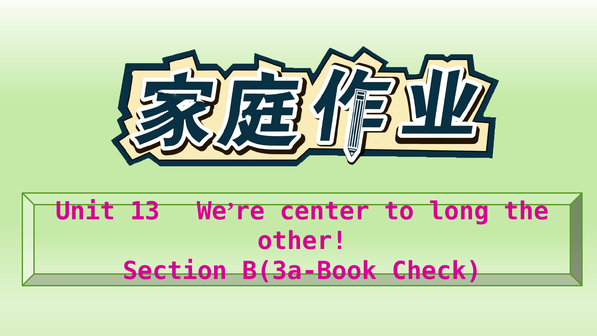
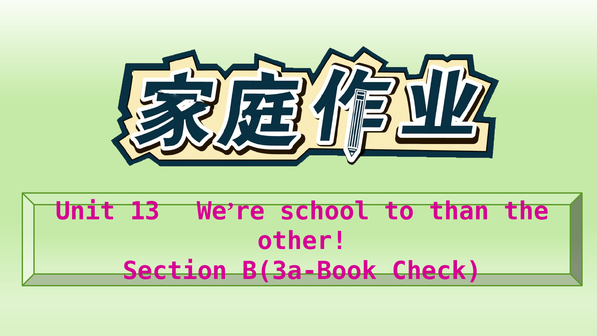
center: center -> school
long: long -> than
